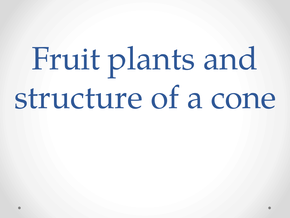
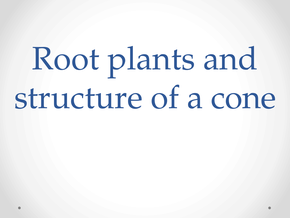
Fruit: Fruit -> Root
